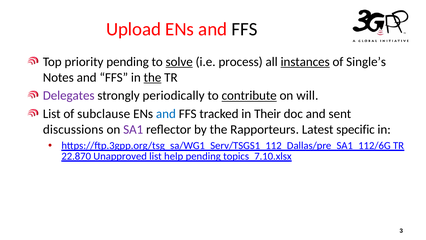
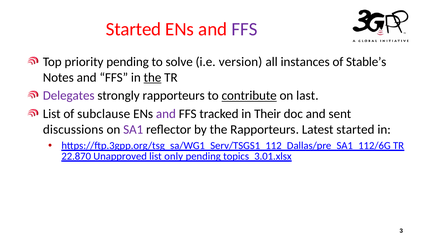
Upload at (134, 29): Upload -> Started
FFS at (245, 29) colour: black -> purple
solve underline: present -> none
process: process -> version
instances underline: present -> none
Single’s: Single’s -> Stable’s
strongly periodically: periodically -> rapporteurs
will: will -> last
and at (166, 114) colour: blue -> purple
Latest specific: specific -> started
help: help -> only
topics_7.10.xlsx: topics_7.10.xlsx -> topics_3.01.xlsx
